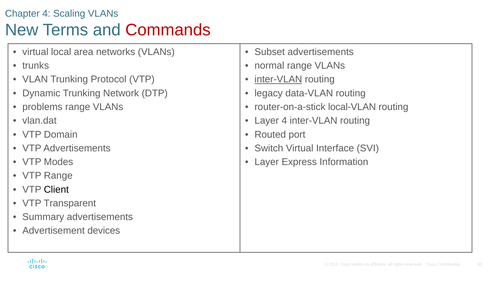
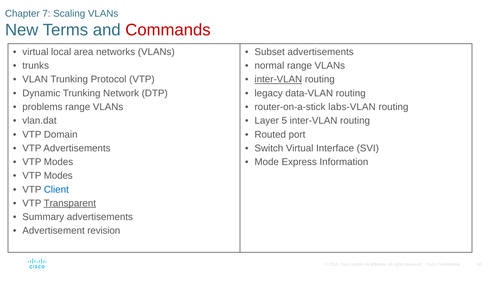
Chapter 4: 4 -> 7
local-VLAN: local-VLAN -> labs-VLAN
Layer 4: 4 -> 5
Layer at (267, 162): Layer -> Mode
Range at (58, 176): Range -> Modes
Client colour: black -> blue
Transparent underline: none -> present
devices: devices -> revision
